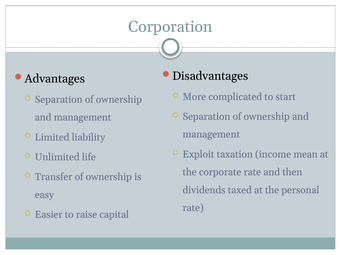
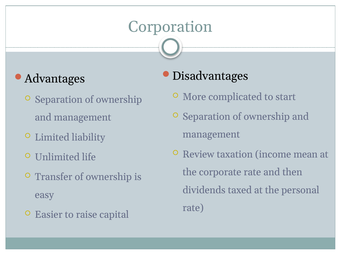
Exploit: Exploit -> Review
